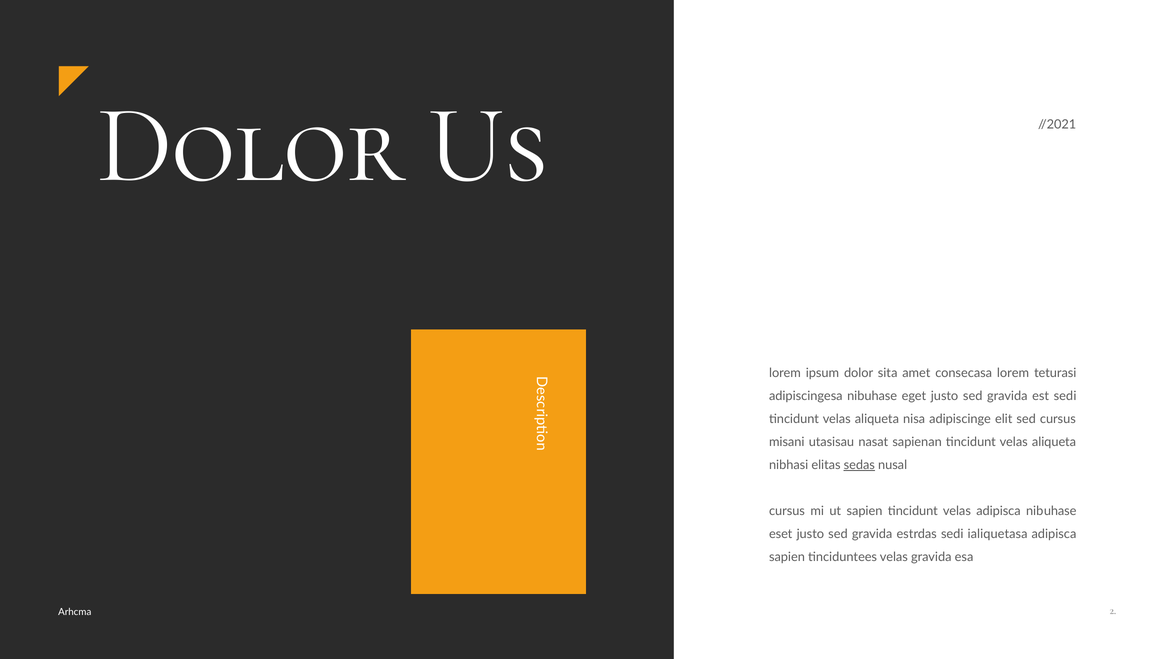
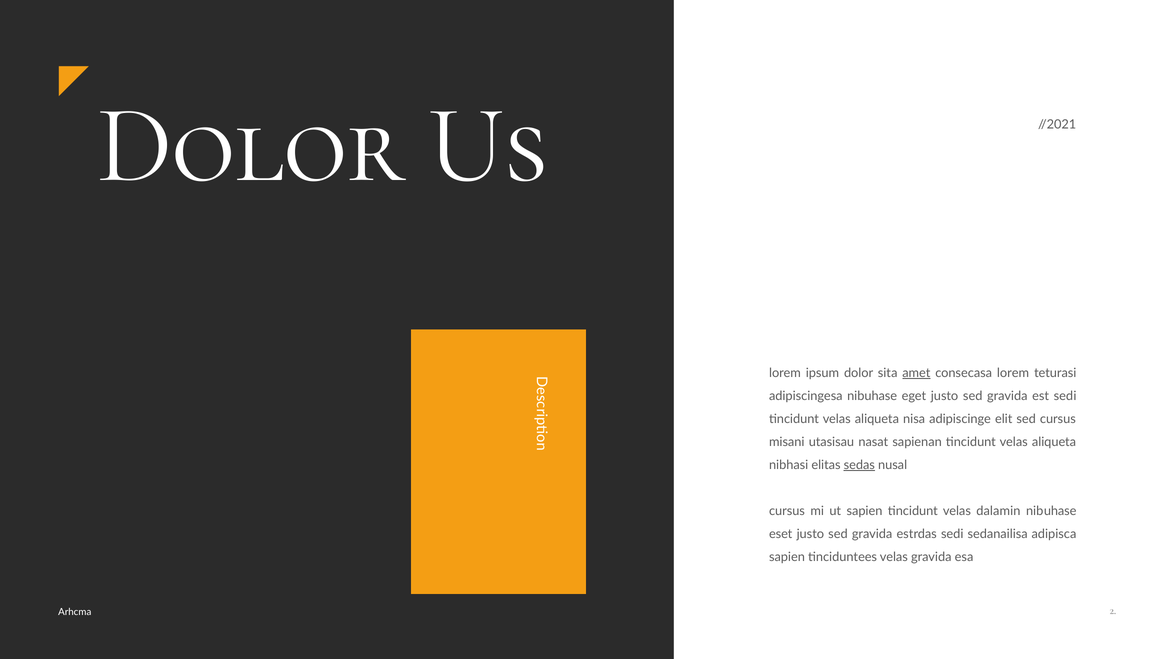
amet underline: none -> present
velas adipisca: adipisca -> dalamin
ialiquetasa: ialiquetasa -> sedanailisa
